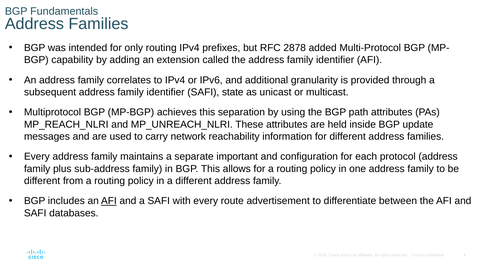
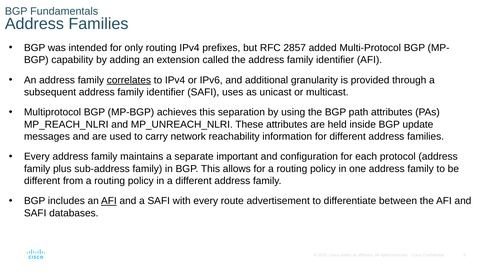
2878: 2878 -> 2857
correlates underline: none -> present
state: state -> uses
